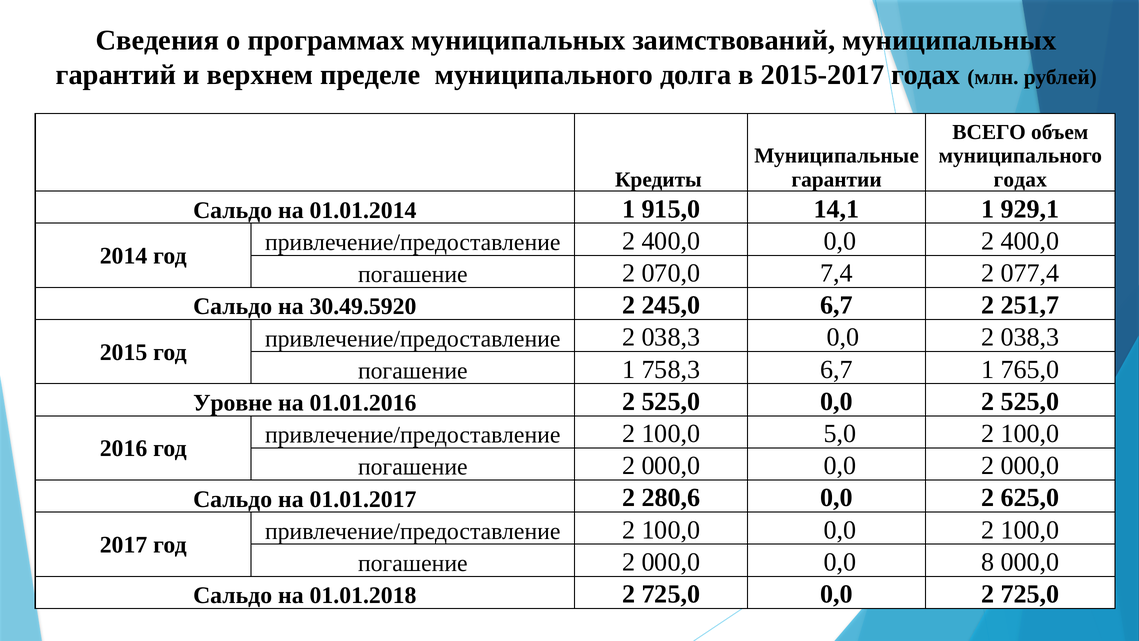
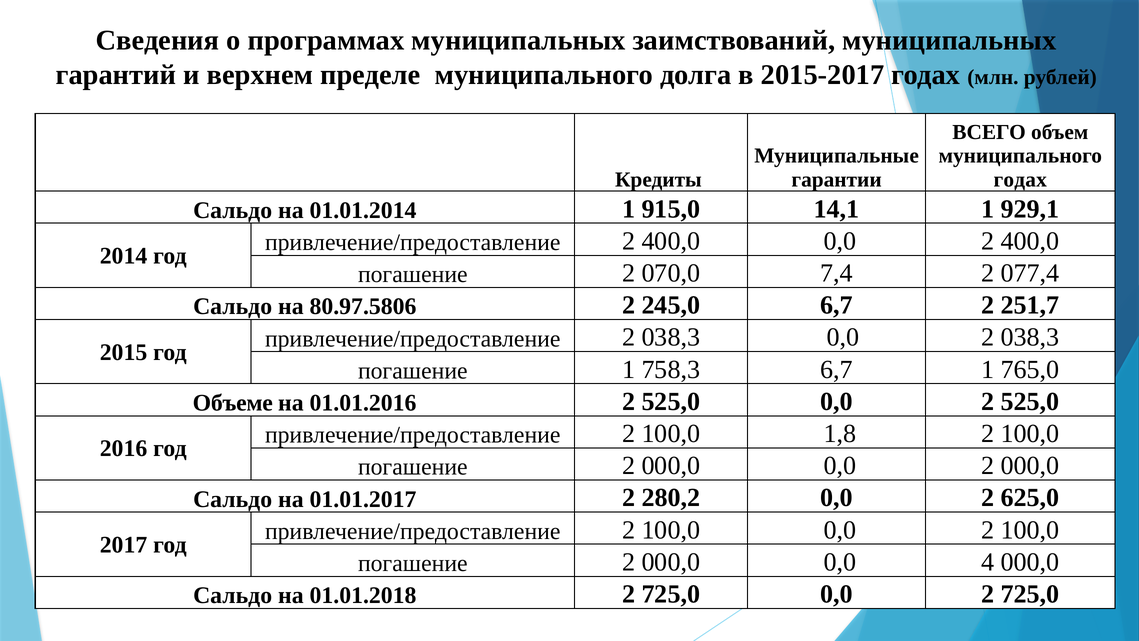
30.49.5920: 30.49.5920 -> 80.97.5806
Уровне: Уровне -> Объеме
5,0: 5,0 -> 1,8
280,6: 280,6 -> 280,2
8: 8 -> 4
